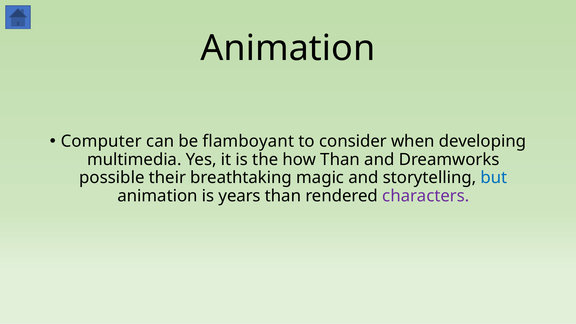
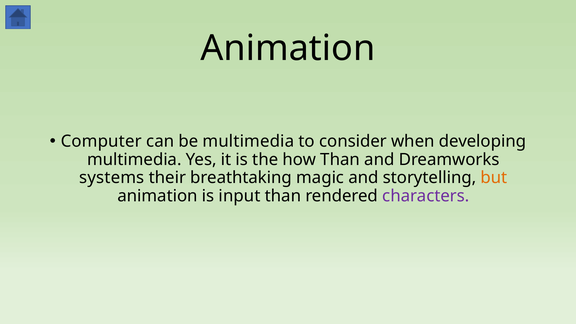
be flamboyant: flamboyant -> multimedia
possible: possible -> systems
but colour: blue -> orange
years: years -> input
